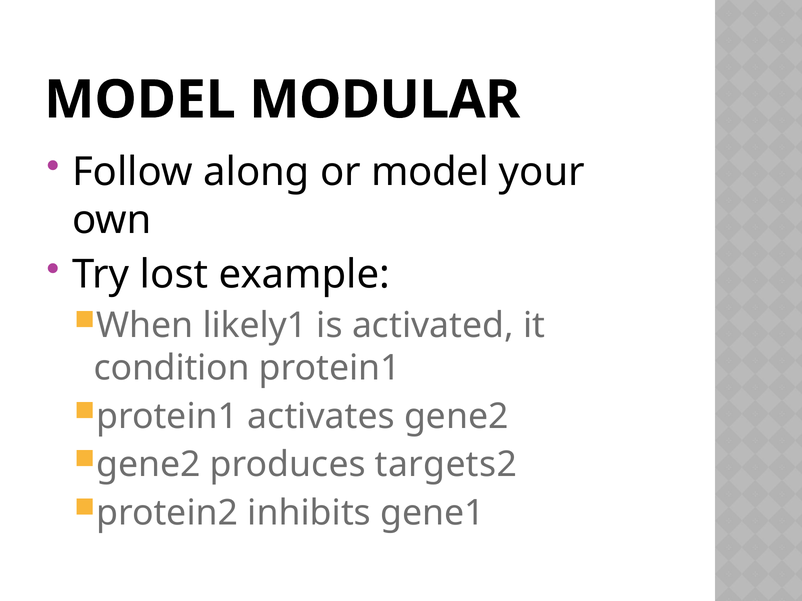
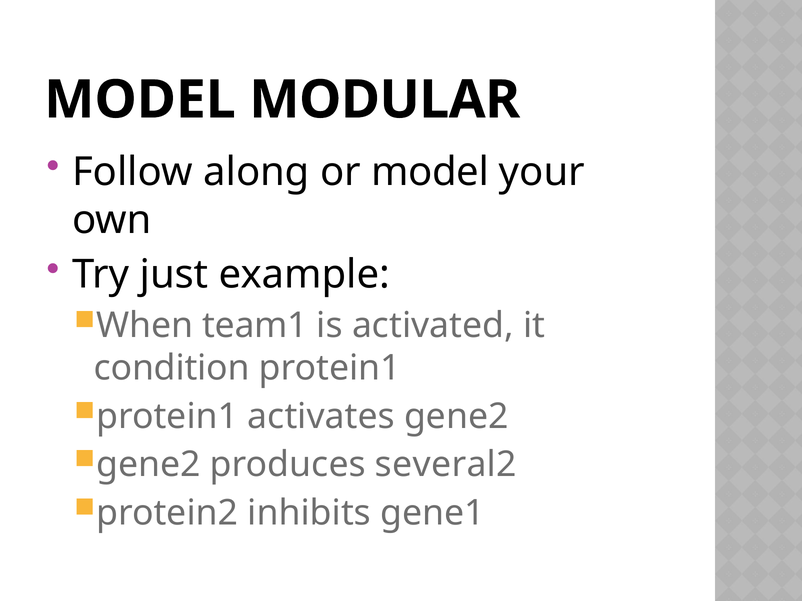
lost: lost -> just
likely1: likely1 -> team1
targets2: targets2 -> several2
